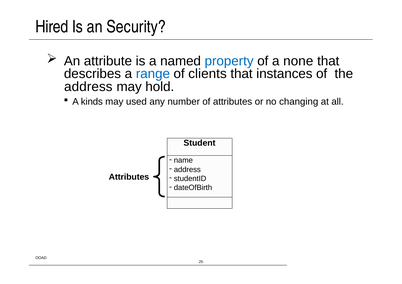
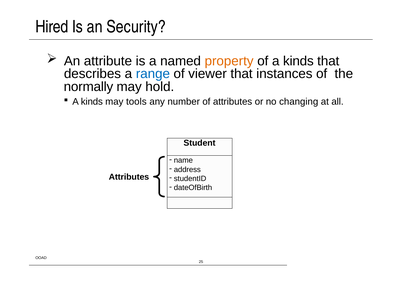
property colour: blue -> orange
of a none: none -> kinds
clients: clients -> viewer
address at (88, 87): address -> normally
used: used -> tools
